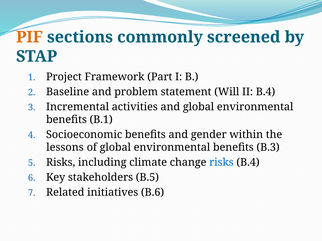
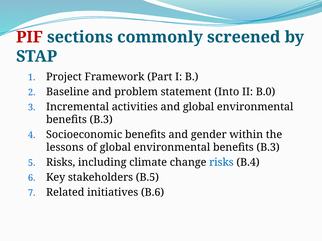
PIF colour: orange -> red
Will: Will -> Into
II B.4: B.4 -> B.0
B.1 at (101, 120): B.1 -> B.3
